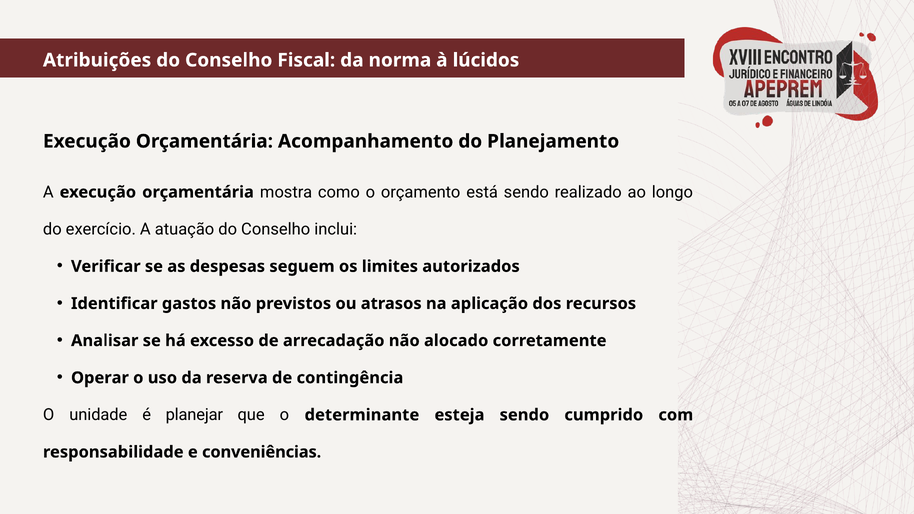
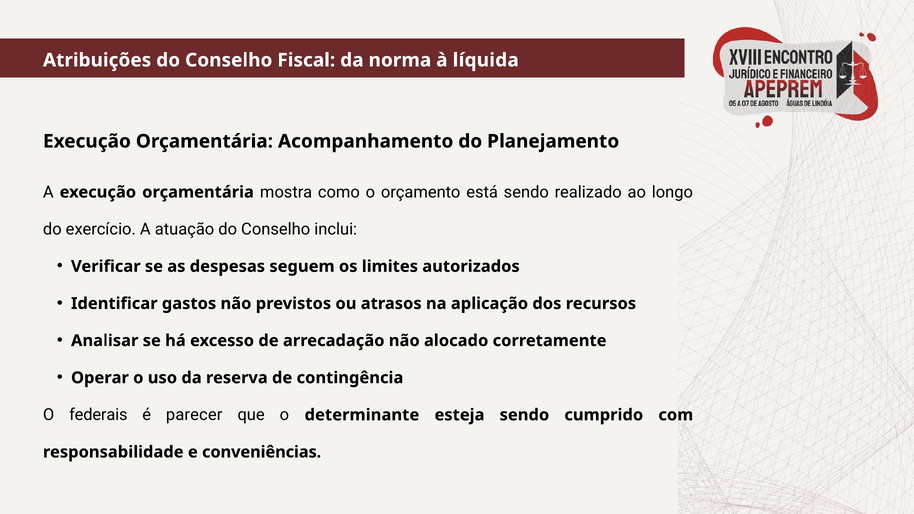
lúcidos: lúcidos -> líquida
unidade: unidade -> federais
planejar: planejar -> parecer
